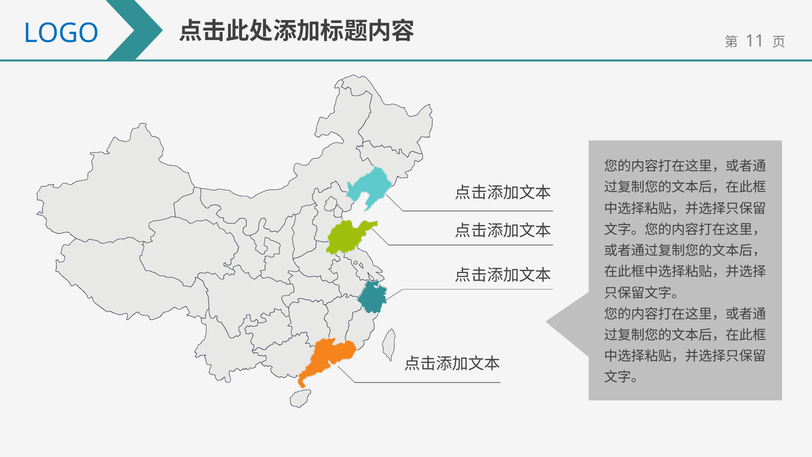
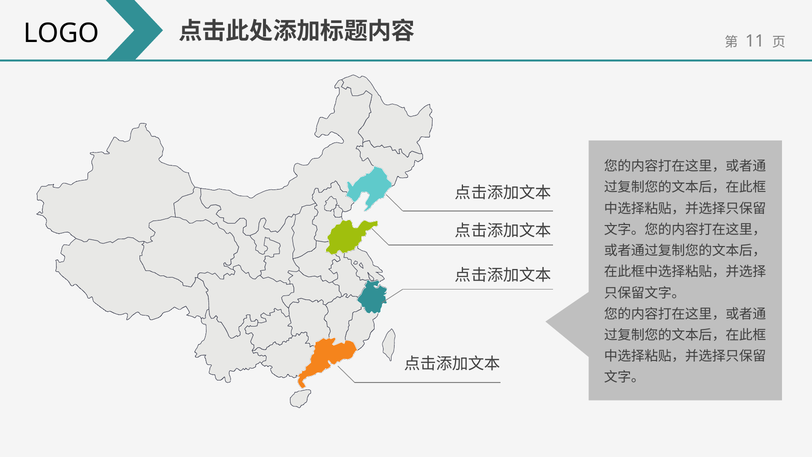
LOGO colour: blue -> black
